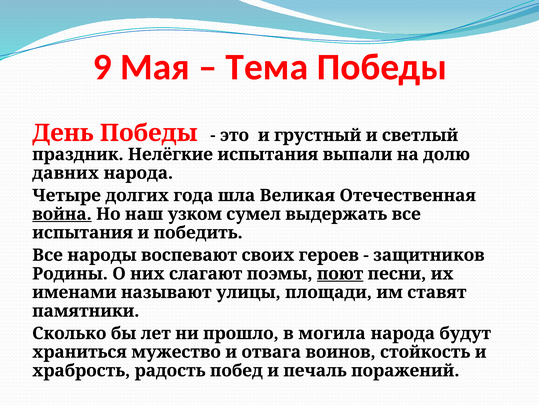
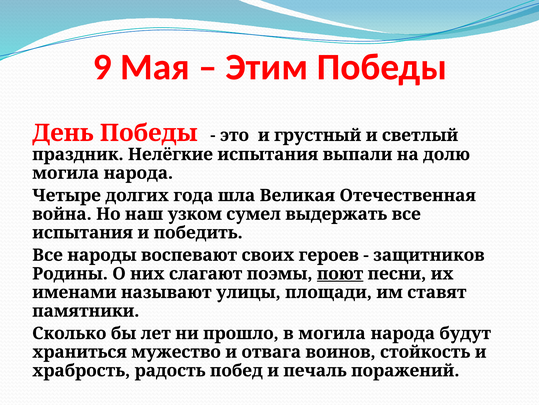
Тема: Тема -> Этим
давних at (66, 173): давних -> могила
война underline: present -> none
